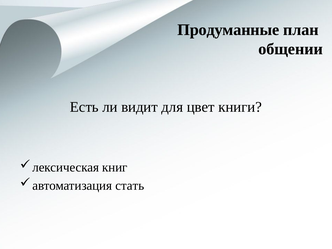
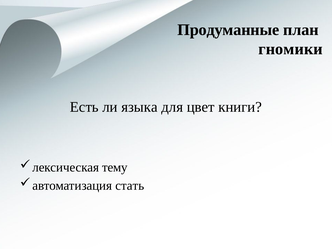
общении: общении -> гномики
видит: видит -> языка
книг: книг -> тему
